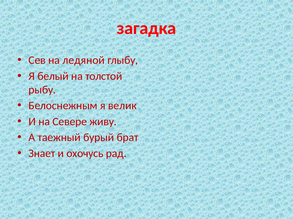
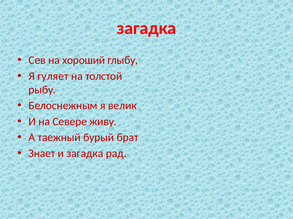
ледяной: ледяной -> хороший
белый: белый -> гуляет
и охочусь: охочусь -> загадка
